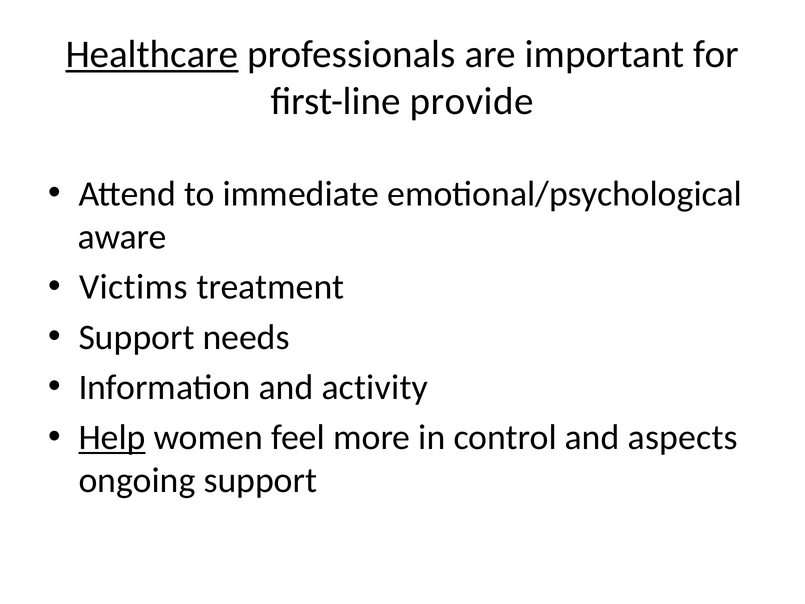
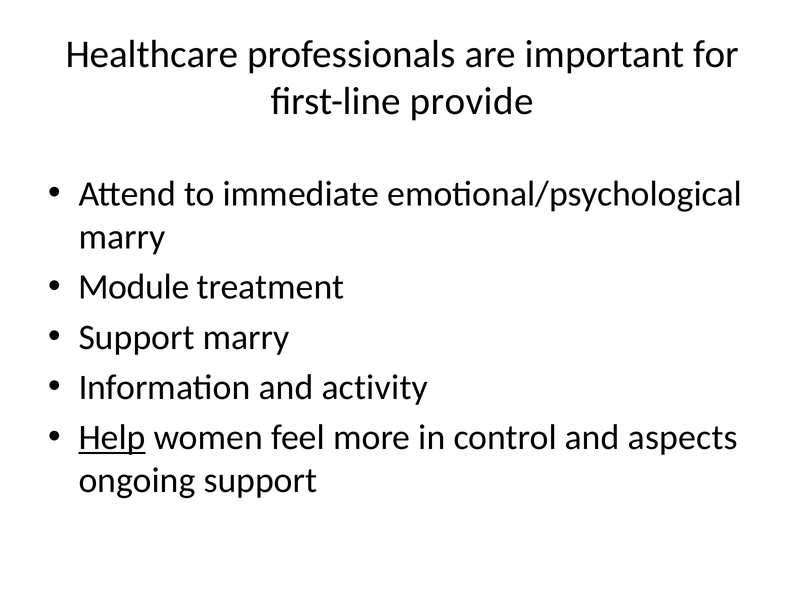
Healthcare underline: present -> none
aware at (122, 237): aware -> marry
Victims: Victims -> Module
Support needs: needs -> marry
